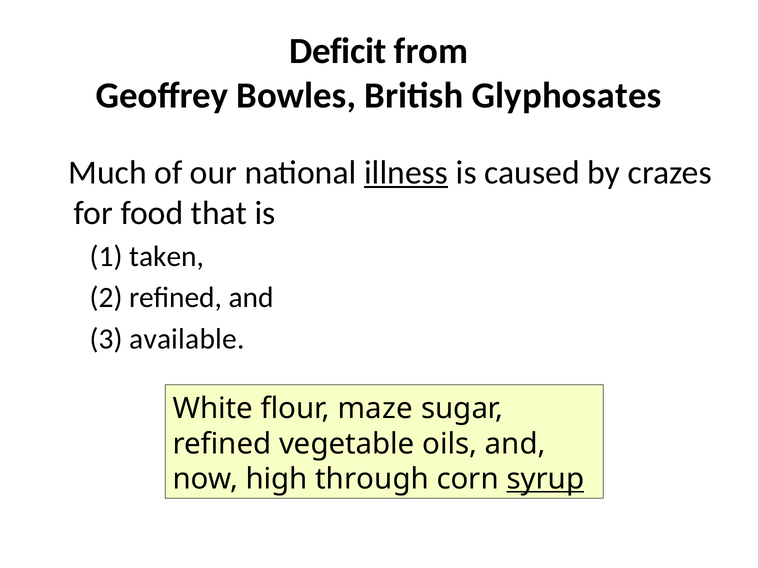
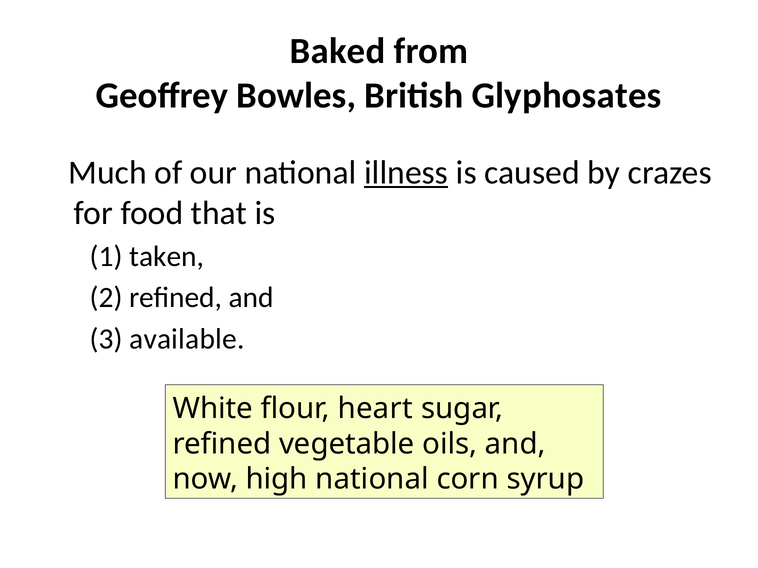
Deficit: Deficit -> Baked
maze: maze -> heart
high through: through -> national
syrup underline: present -> none
